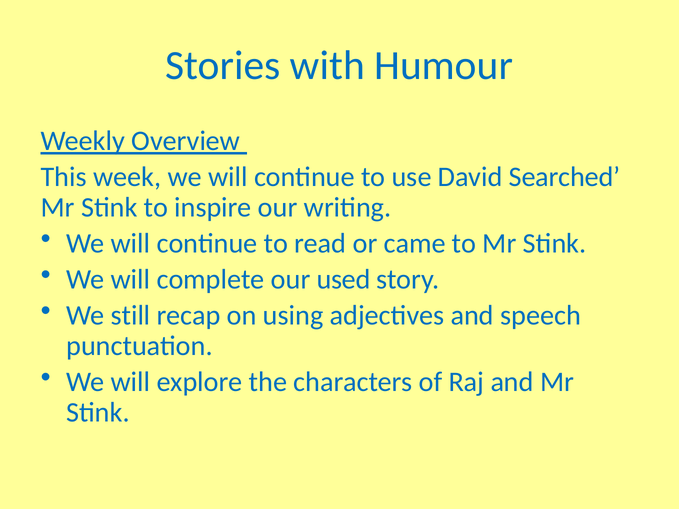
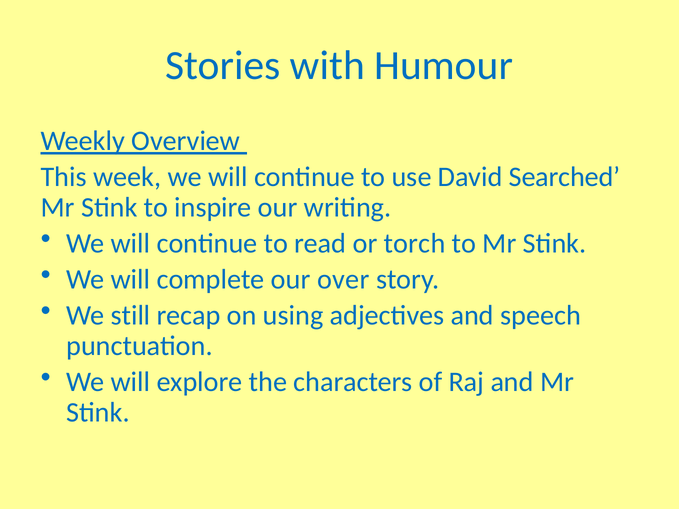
came: came -> torch
used: used -> over
